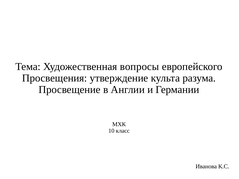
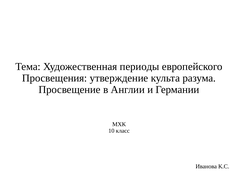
вопросы: вопросы -> периоды
